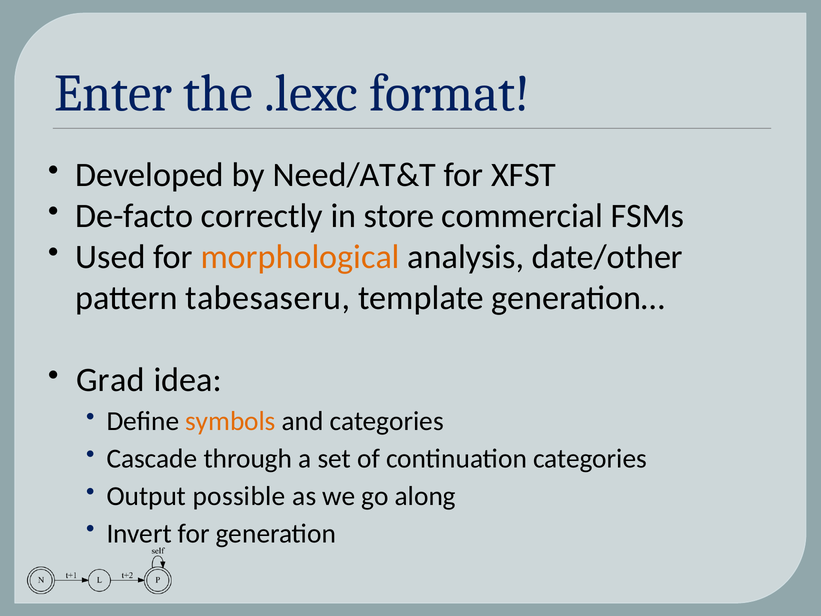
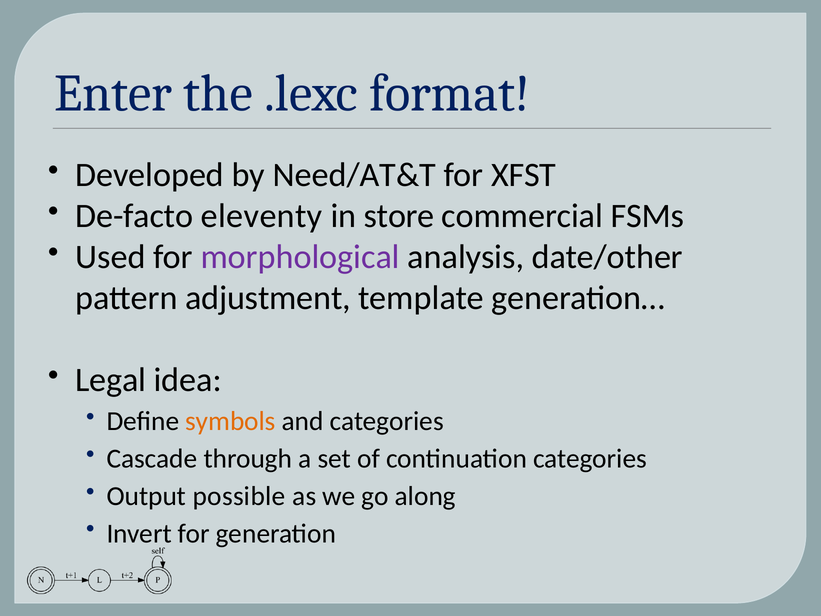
correctly: correctly -> eleventy
morphological colour: orange -> purple
tabesaseru: tabesaseru -> adjustment
Grad: Grad -> Legal
